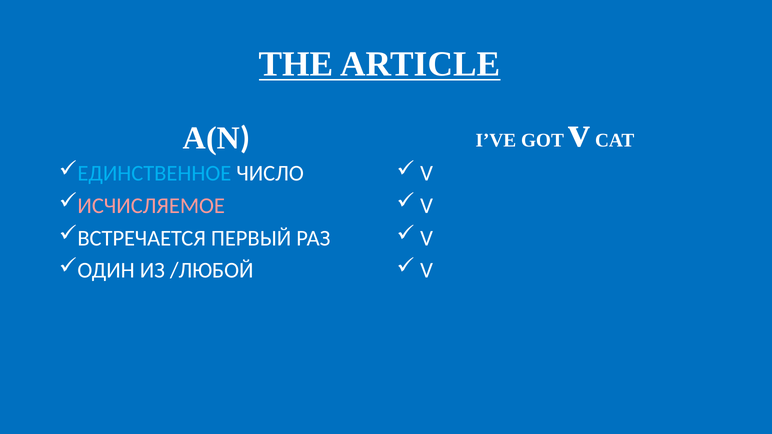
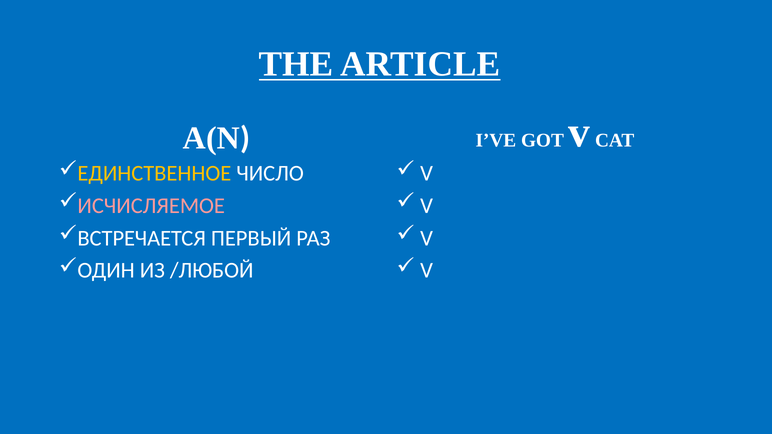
ЕДИНСТВЕННОЕ colour: light blue -> yellow
